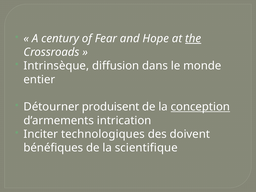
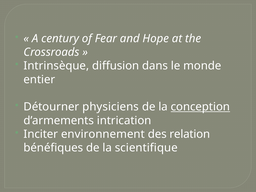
the underline: present -> none
produisent: produisent -> physiciens
technologiques: technologiques -> environnement
doivent: doivent -> relation
